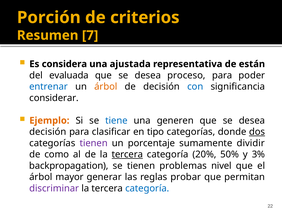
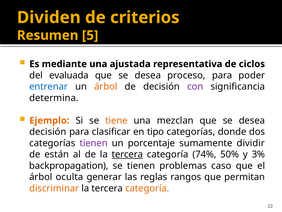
Porción: Porción -> Dividen
7: 7 -> 5
considera: considera -> mediante
están: están -> ciclos
con colour: blue -> purple
considerar: considerar -> determina
tiene colour: blue -> orange
generen: generen -> mezclan
dos underline: present -> none
como: como -> están
20%: 20% -> 74%
nivel: nivel -> caso
mayor: mayor -> oculta
probar: probar -> rangos
discriminar colour: purple -> orange
categoría at (147, 188) colour: blue -> orange
